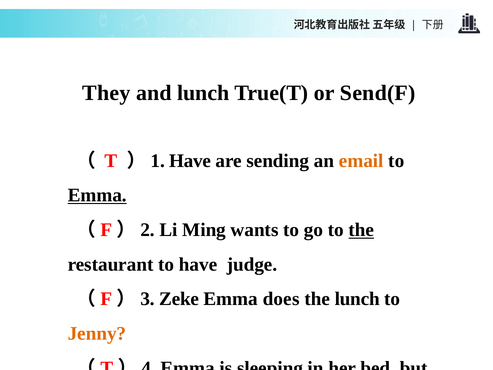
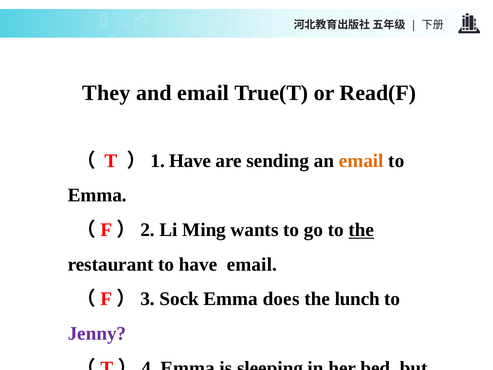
and lunch: lunch -> email
Send(F: Send(F -> Read(F
Emma at (97, 195) underline: present -> none
have judge: judge -> email
Zeke at (179, 299): Zeke -> Sock
Jenny colour: orange -> purple
